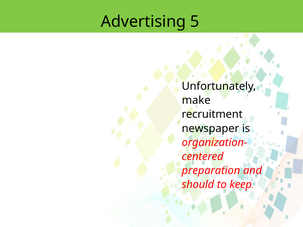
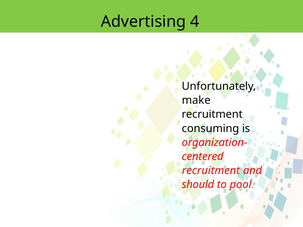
5: 5 -> 4
newspaper: newspaper -> consuming
preparation at (211, 171): preparation -> recruitment
keep: keep -> pool
